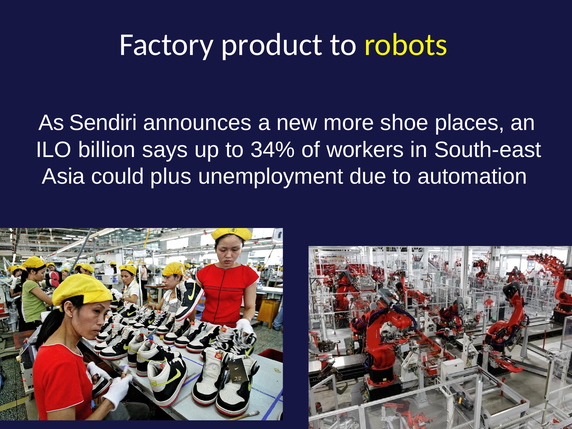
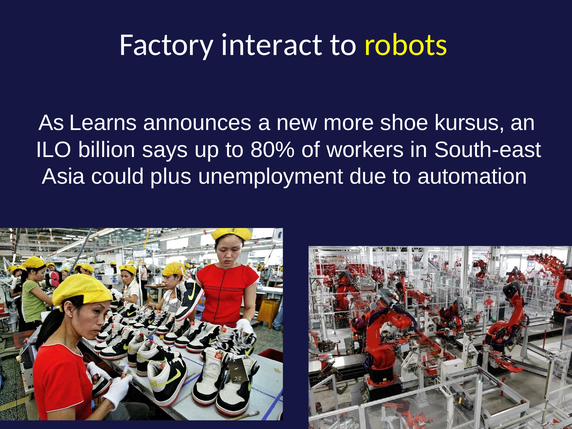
product: product -> interact
Sendiri: Sendiri -> Learns
places: places -> kursus
34%: 34% -> 80%
